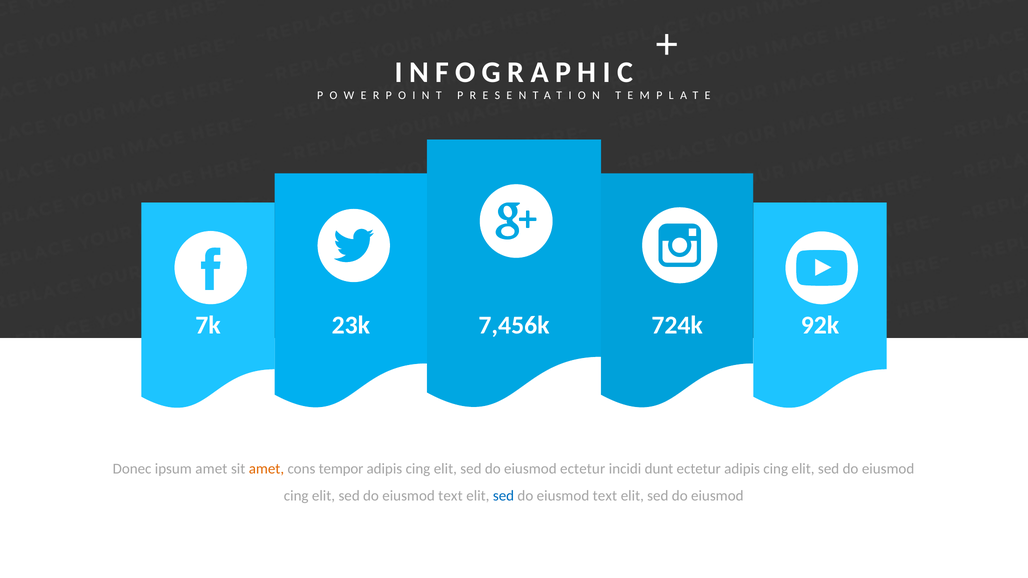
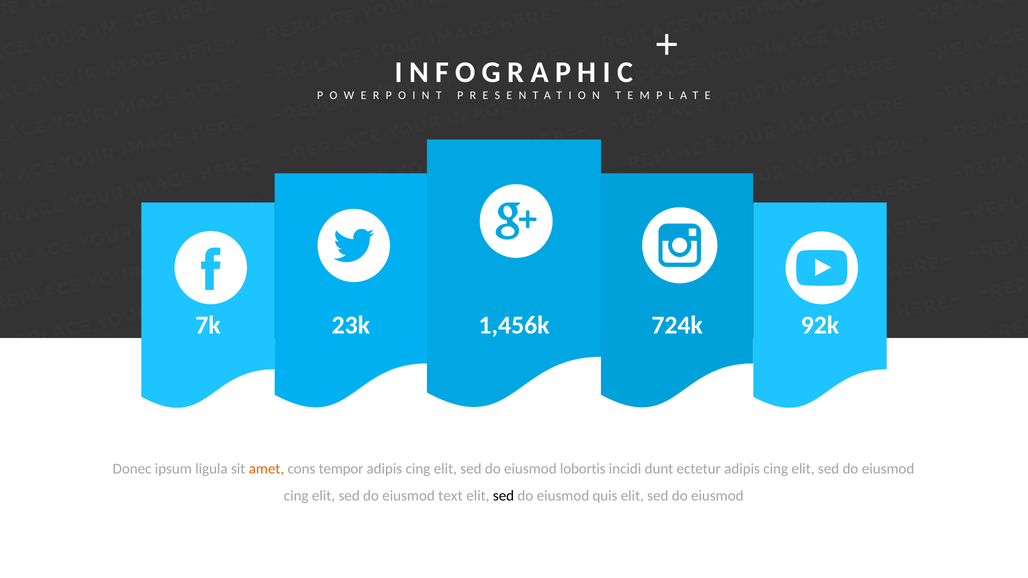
7,456k: 7,456k -> 1,456k
ipsum amet: amet -> ligula
eiusmod ectetur: ectetur -> lobortis
sed at (504, 496) colour: blue -> black
text at (605, 496): text -> quis
